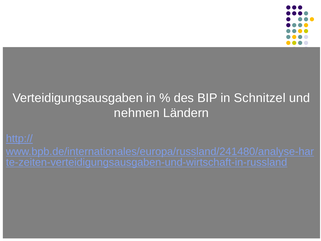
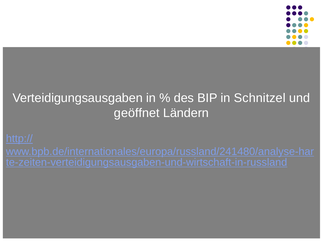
nehmen: nehmen -> geöffnet
